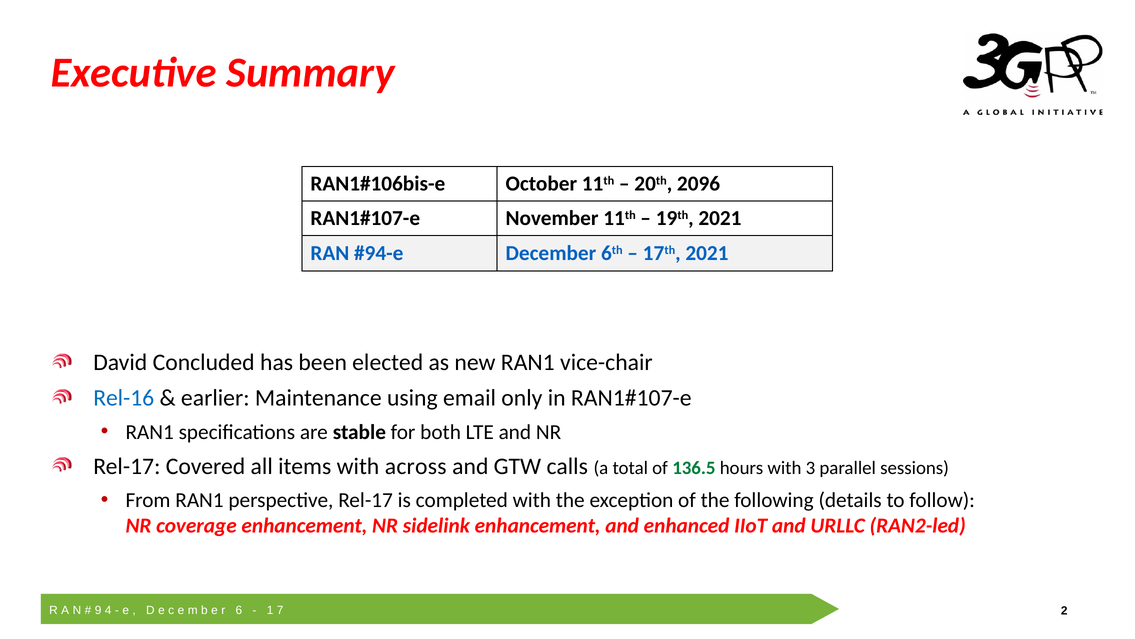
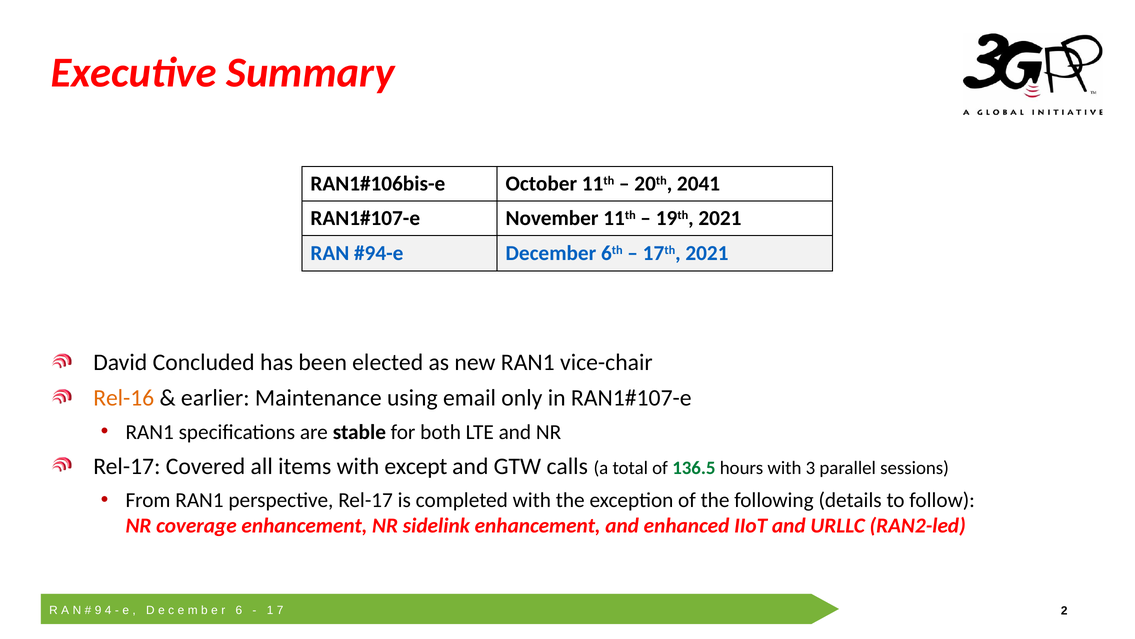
2096: 2096 -> 2041
Rel-16 colour: blue -> orange
across: across -> except
